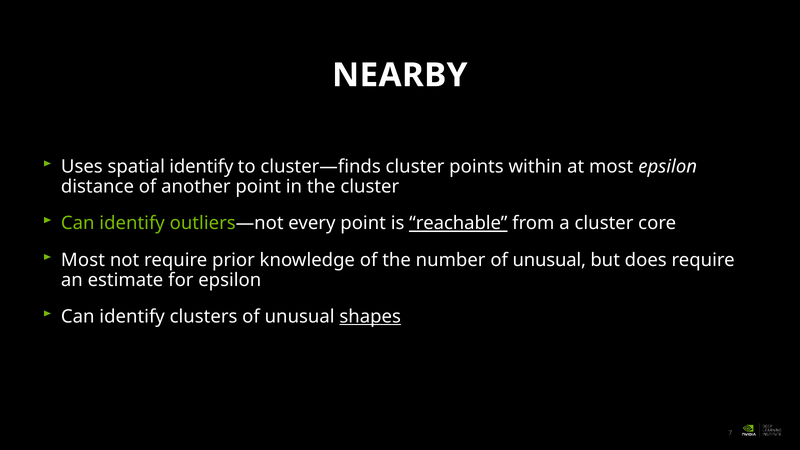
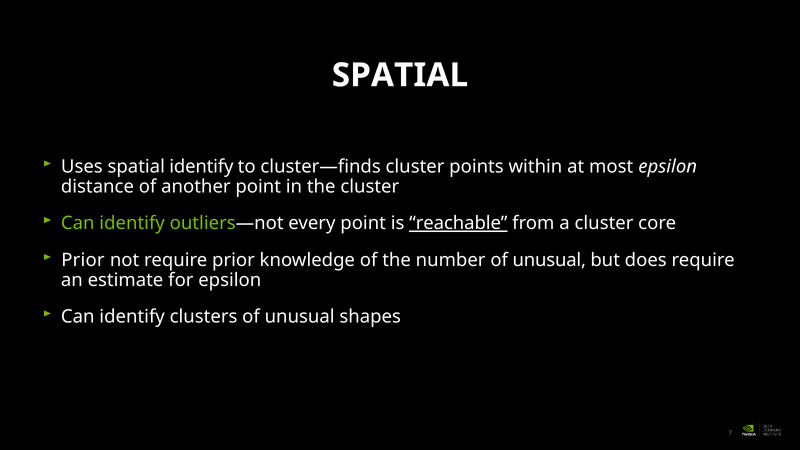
NEARBY at (400, 75): NEARBY -> SPATIAL
Most at (83, 260): Most -> Prior
shapes underline: present -> none
